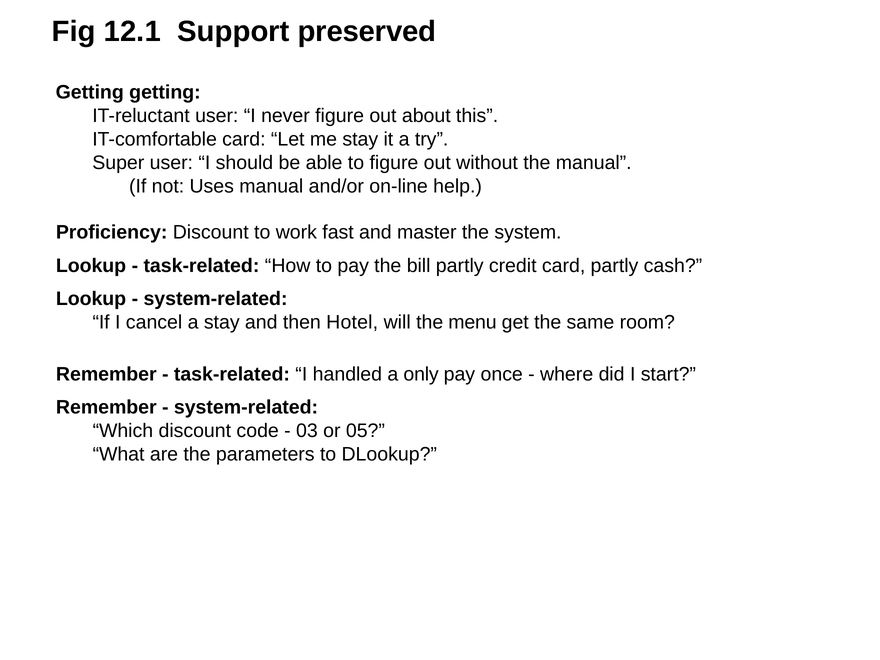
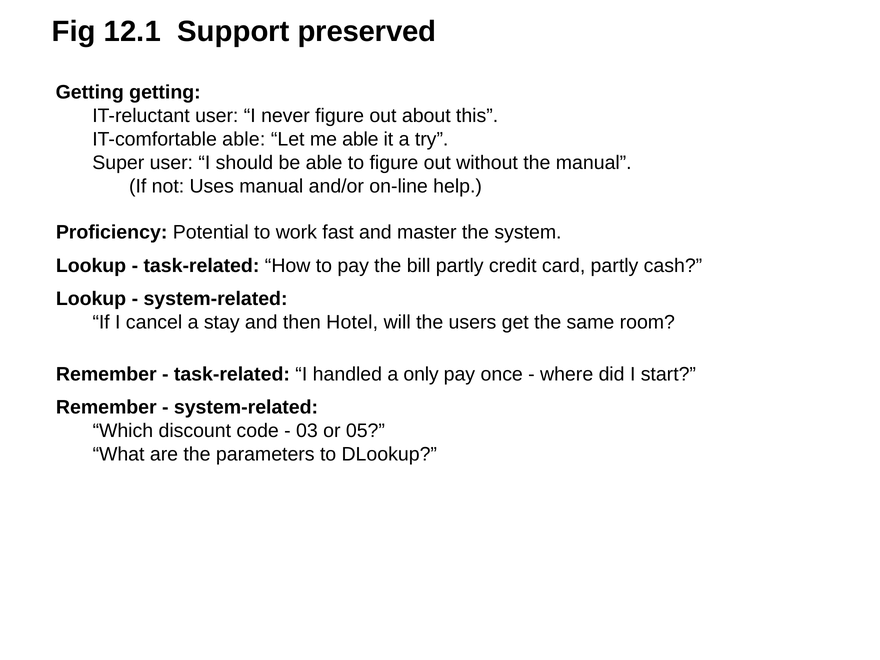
IT-comfortable card: card -> able
me stay: stay -> able
Proficiency Discount: Discount -> Potential
menu: menu -> users
